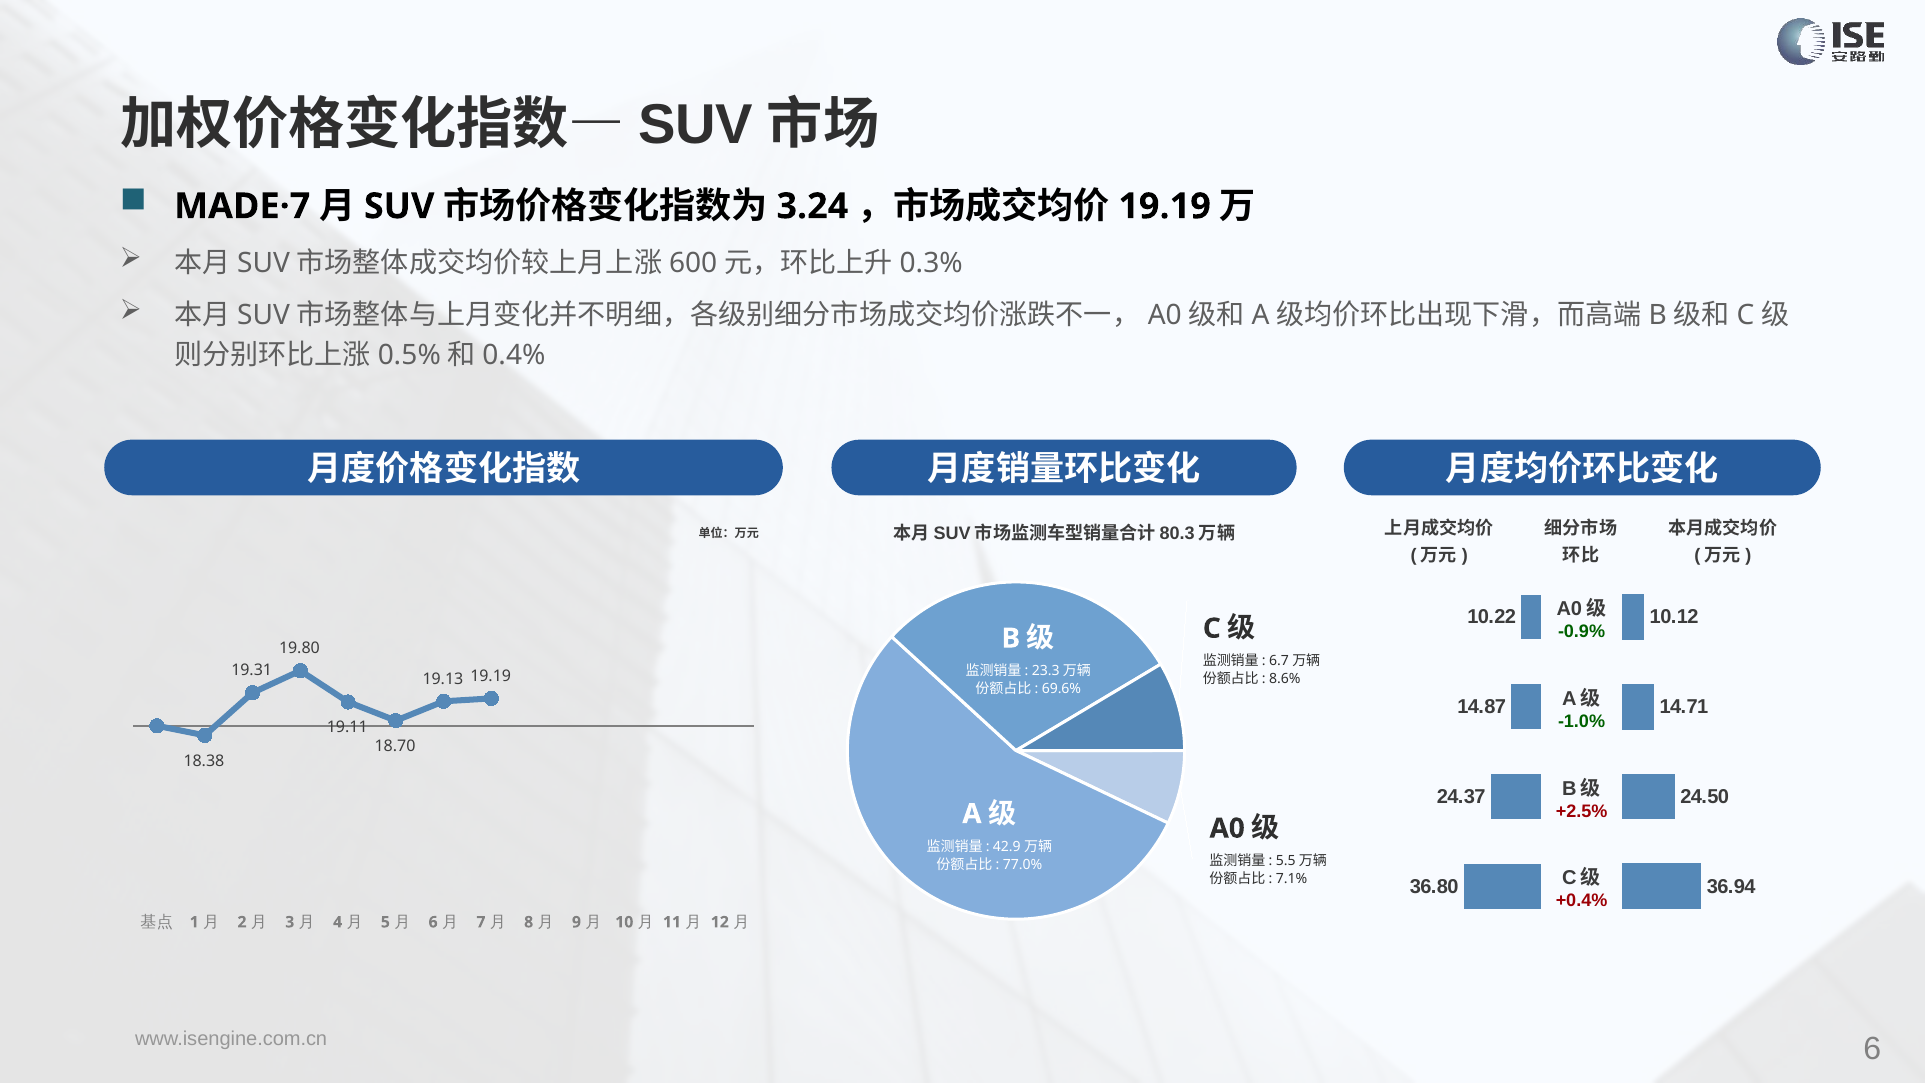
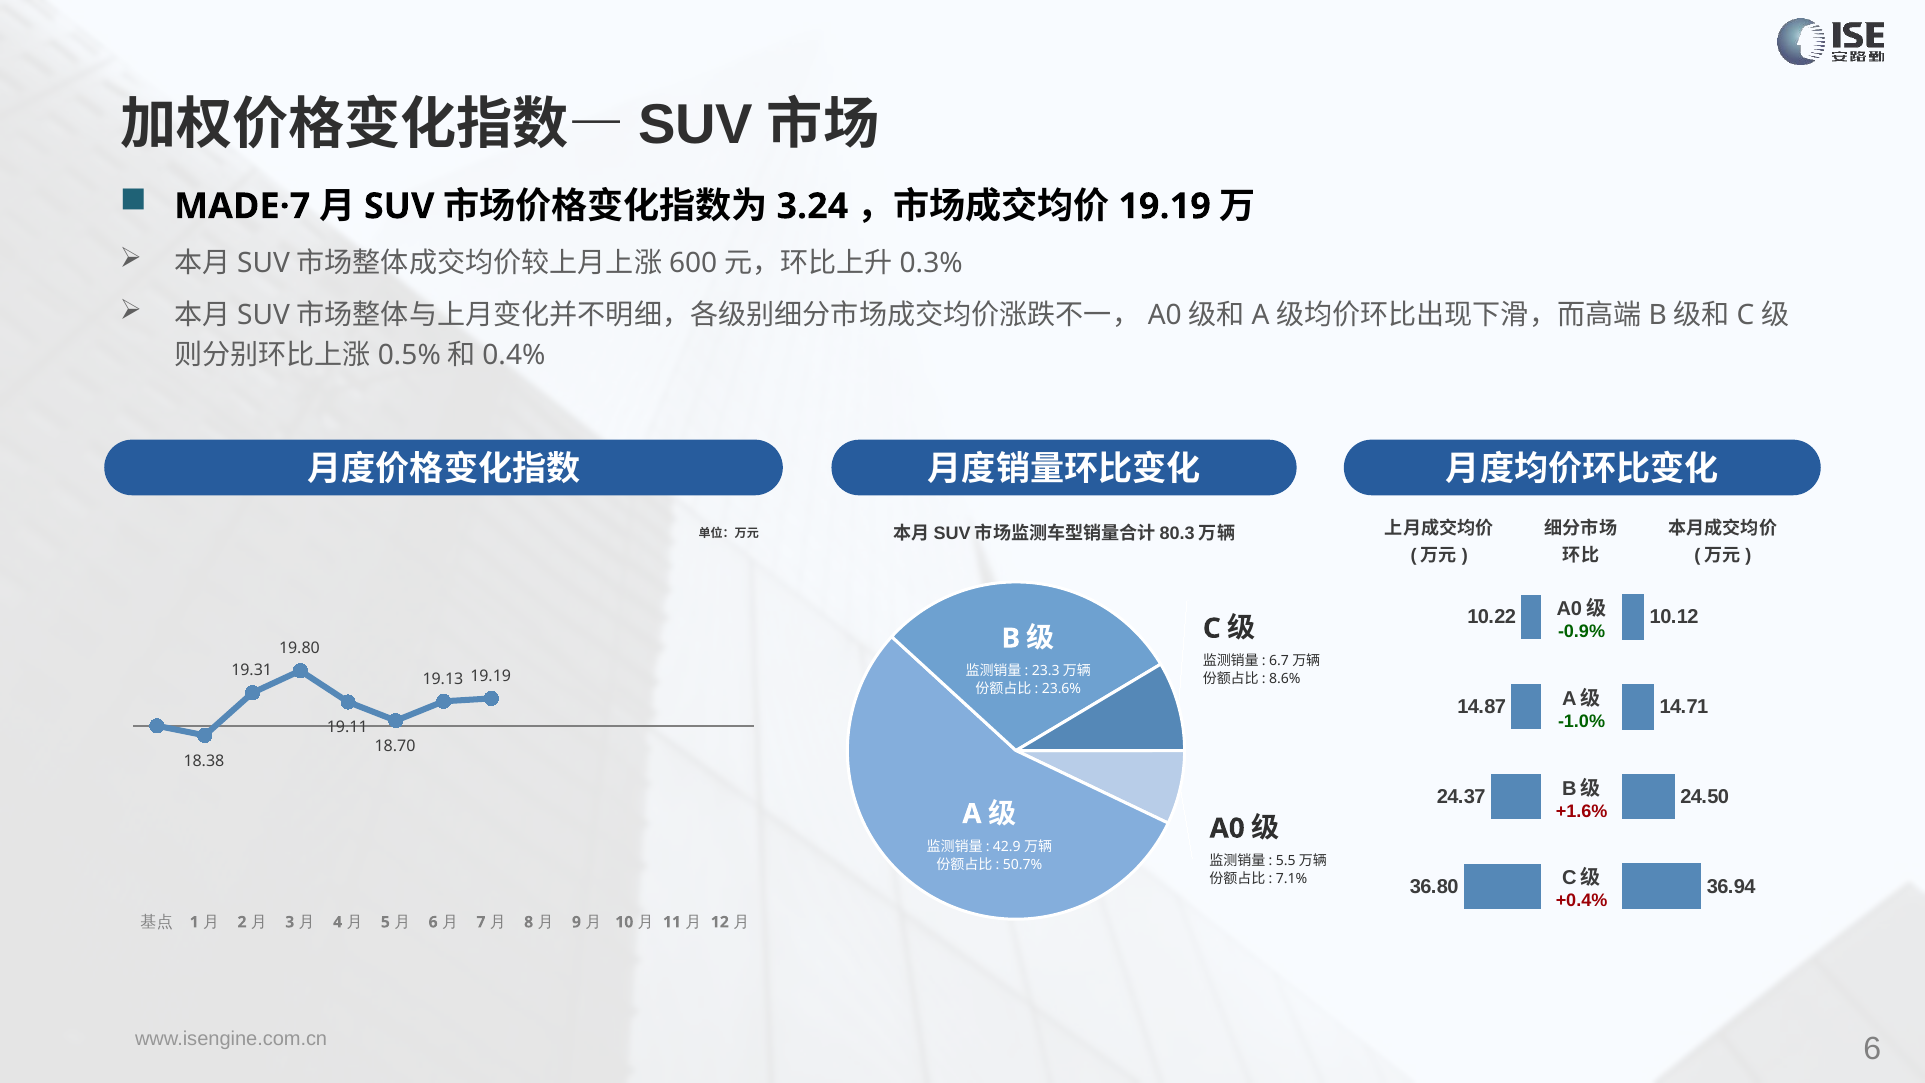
69.6%: 69.6% -> 23.6%
+2.5%: +2.5% -> +1.6%
77.0%: 77.0% -> 50.7%
